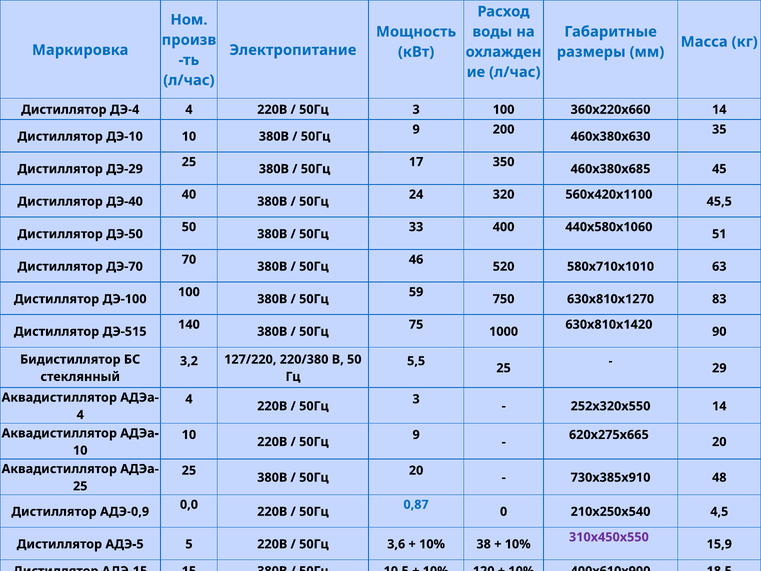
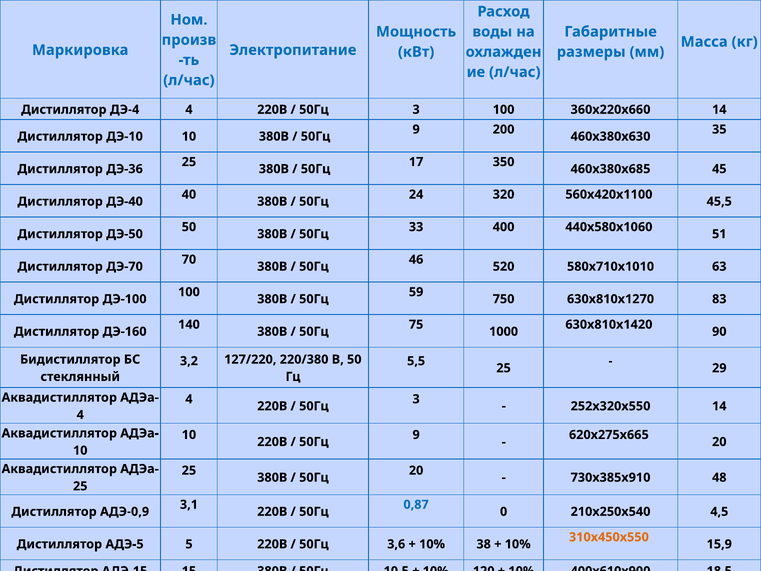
ДЭ-29: ДЭ-29 -> ДЭ-36
ДЭ-515: ДЭ-515 -> ДЭ-160
0,0: 0,0 -> 3,1
310х450х550 colour: purple -> orange
